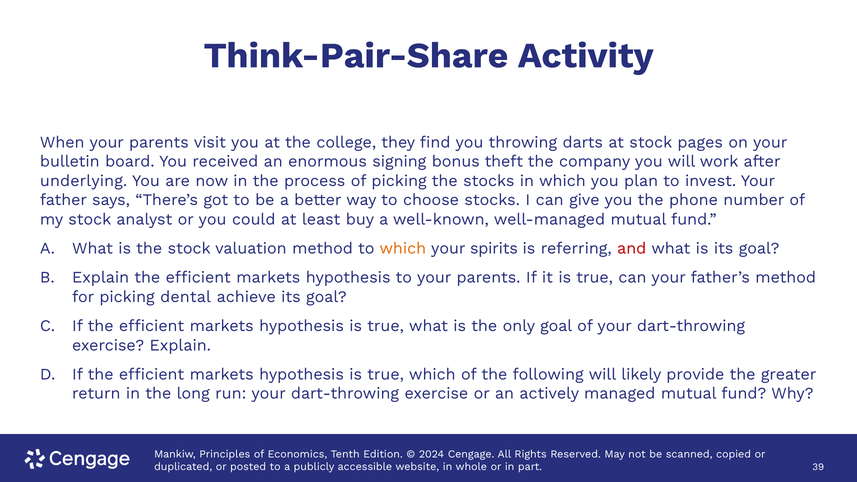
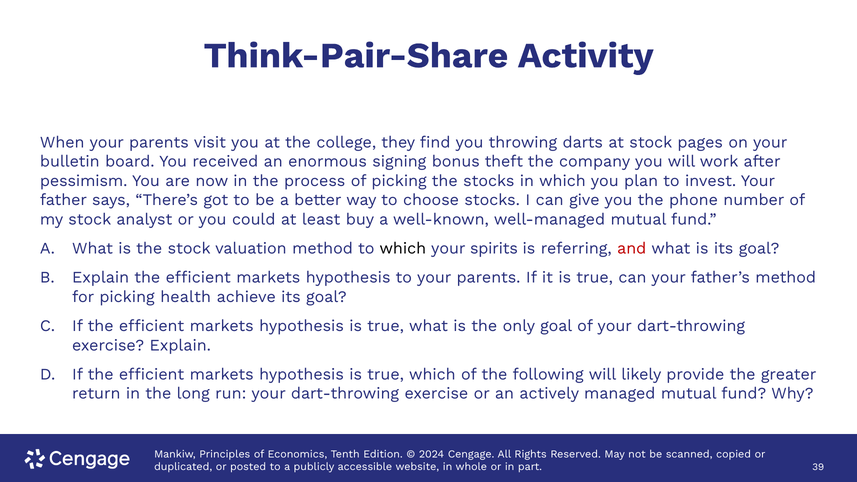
underlying: underlying -> pessimism
which at (403, 249) colour: orange -> black
dental: dental -> health
